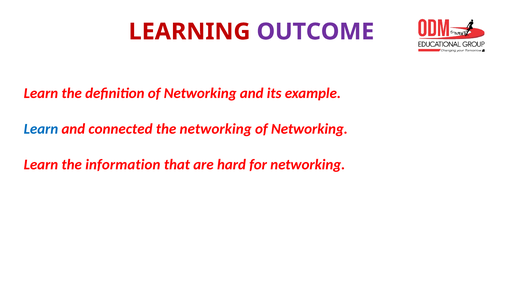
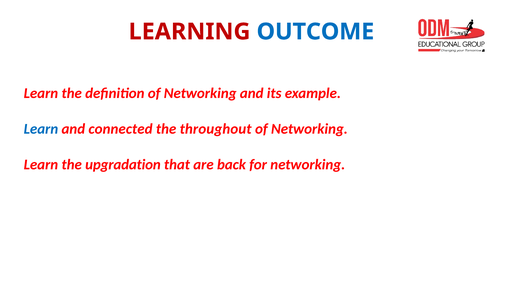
OUTCOME colour: purple -> blue
the networking: networking -> throughout
information: information -> upgradation
hard: hard -> back
